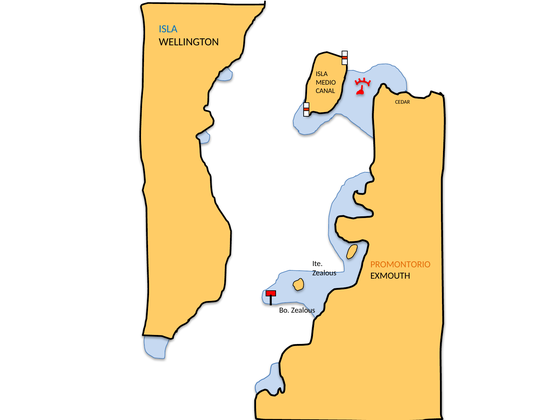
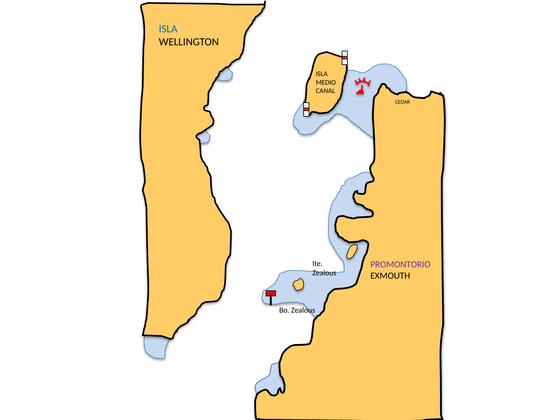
PROMONTORIO colour: orange -> purple
